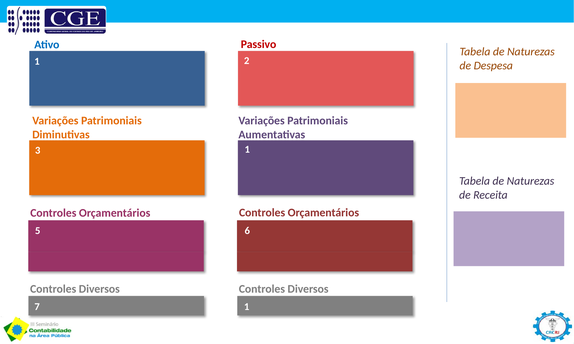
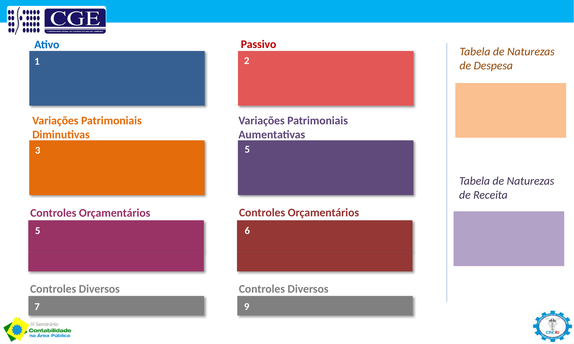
3 1: 1 -> 5
7 1: 1 -> 9
